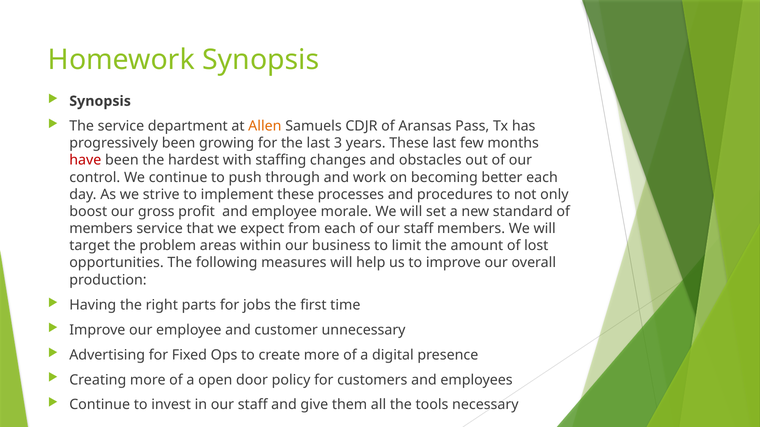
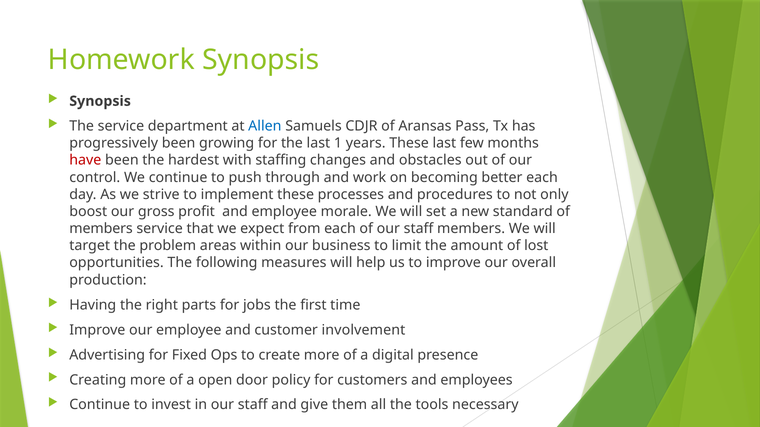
Allen colour: orange -> blue
3: 3 -> 1
unnecessary: unnecessary -> involvement
